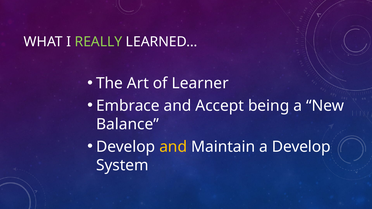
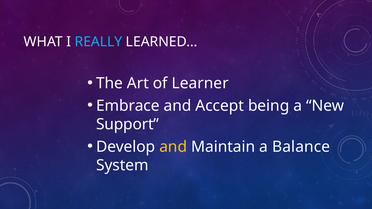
REALLY colour: light green -> light blue
Balance: Balance -> Support
a Develop: Develop -> Balance
